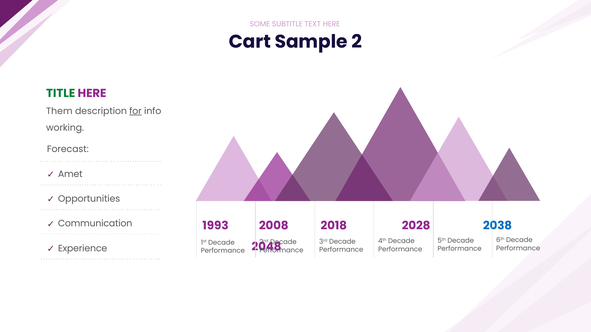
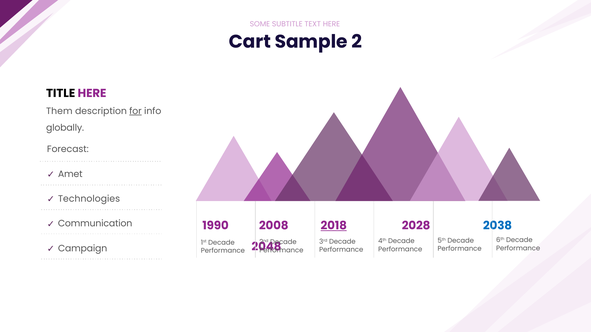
TITLE colour: green -> black
working: working -> globally
Opportunities: Opportunities -> Technologies
1993: 1993 -> 1990
2018 underline: none -> present
Experience: Experience -> Campaign
